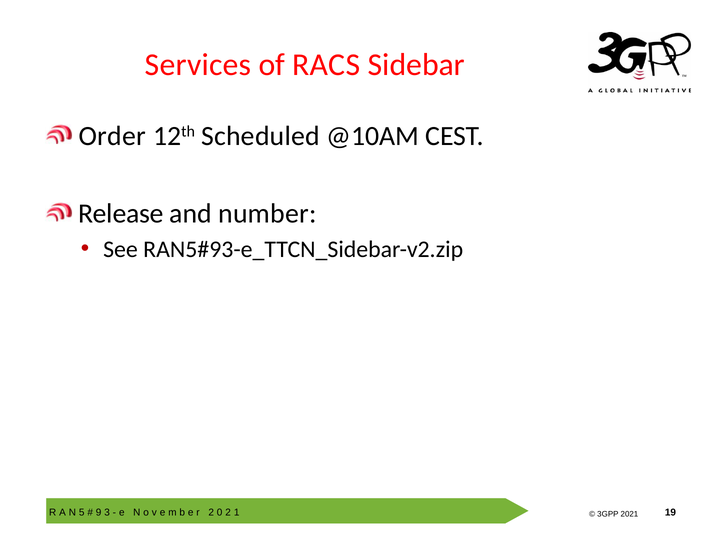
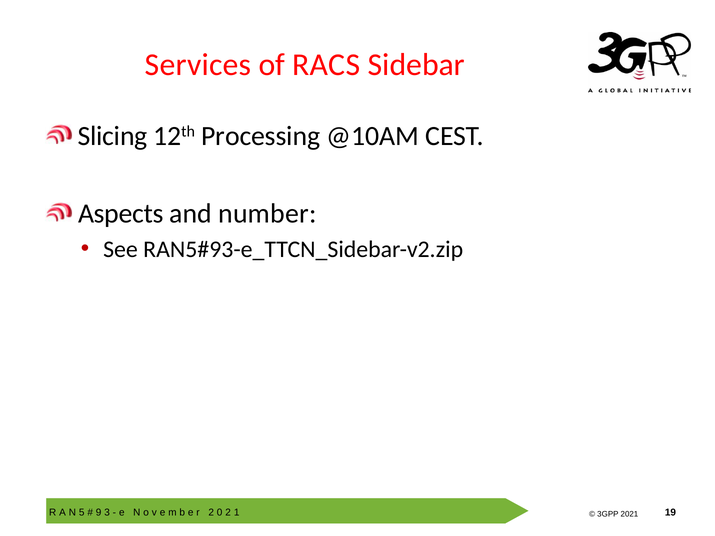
Order: Order -> Slicing
Scheduled: Scheduled -> Processing
Release: Release -> Aspects
